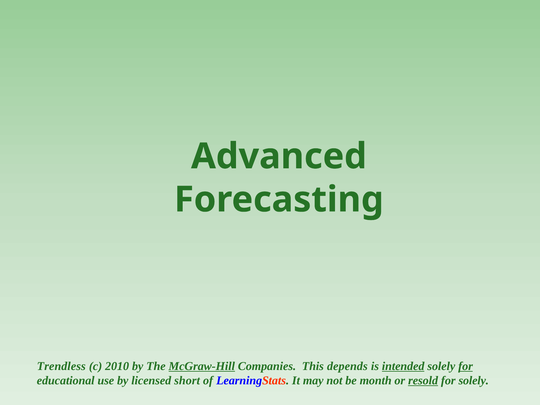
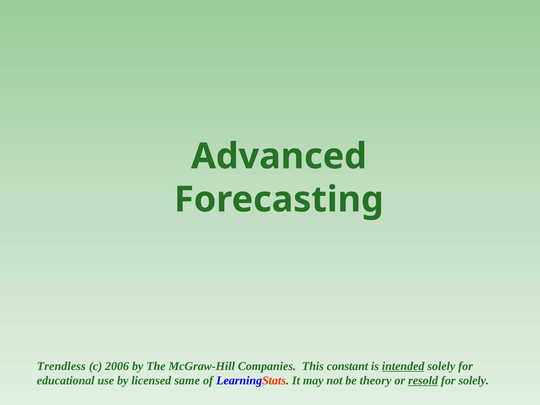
2010: 2010 -> 2006
McGraw-Hill underline: present -> none
depends: depends -> constant
for at (466, 366) underline: present -> none
short: short -> same
month: month -> theory
